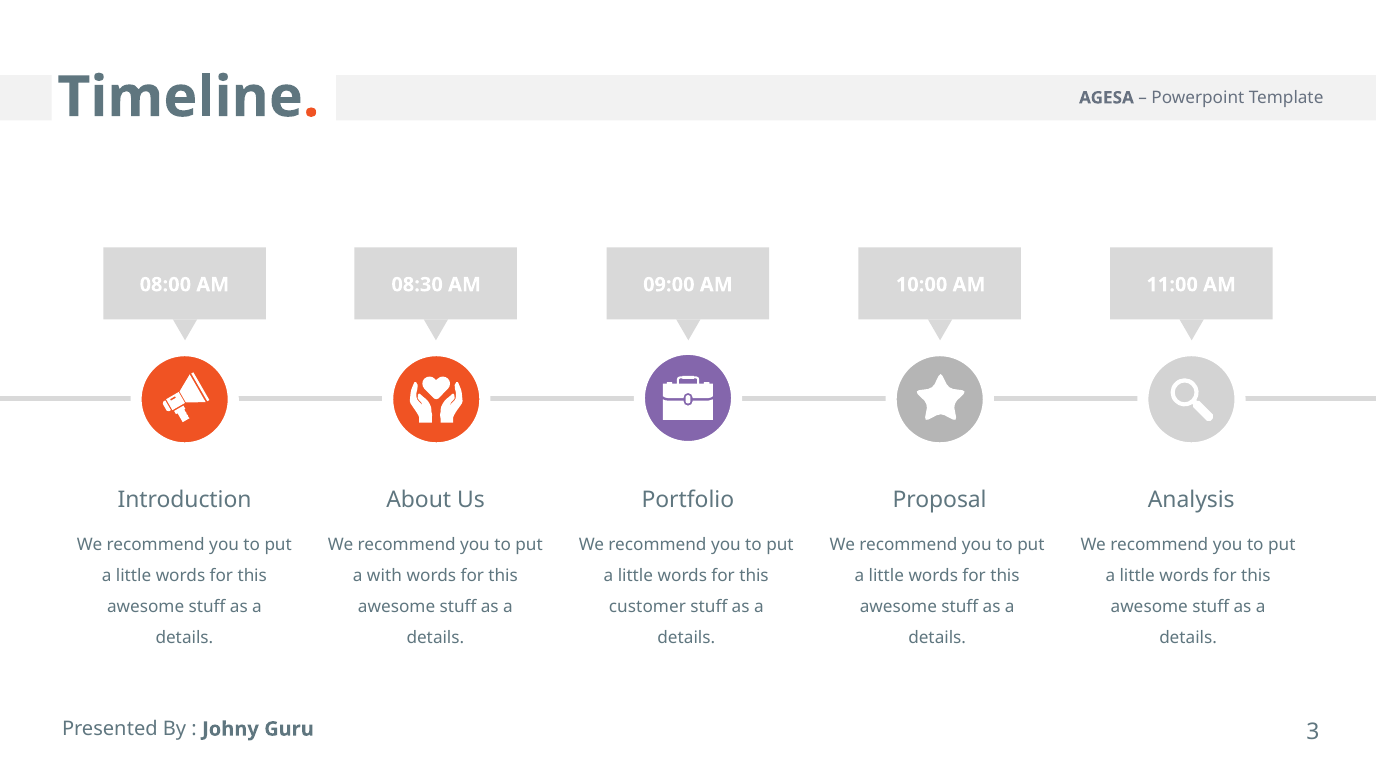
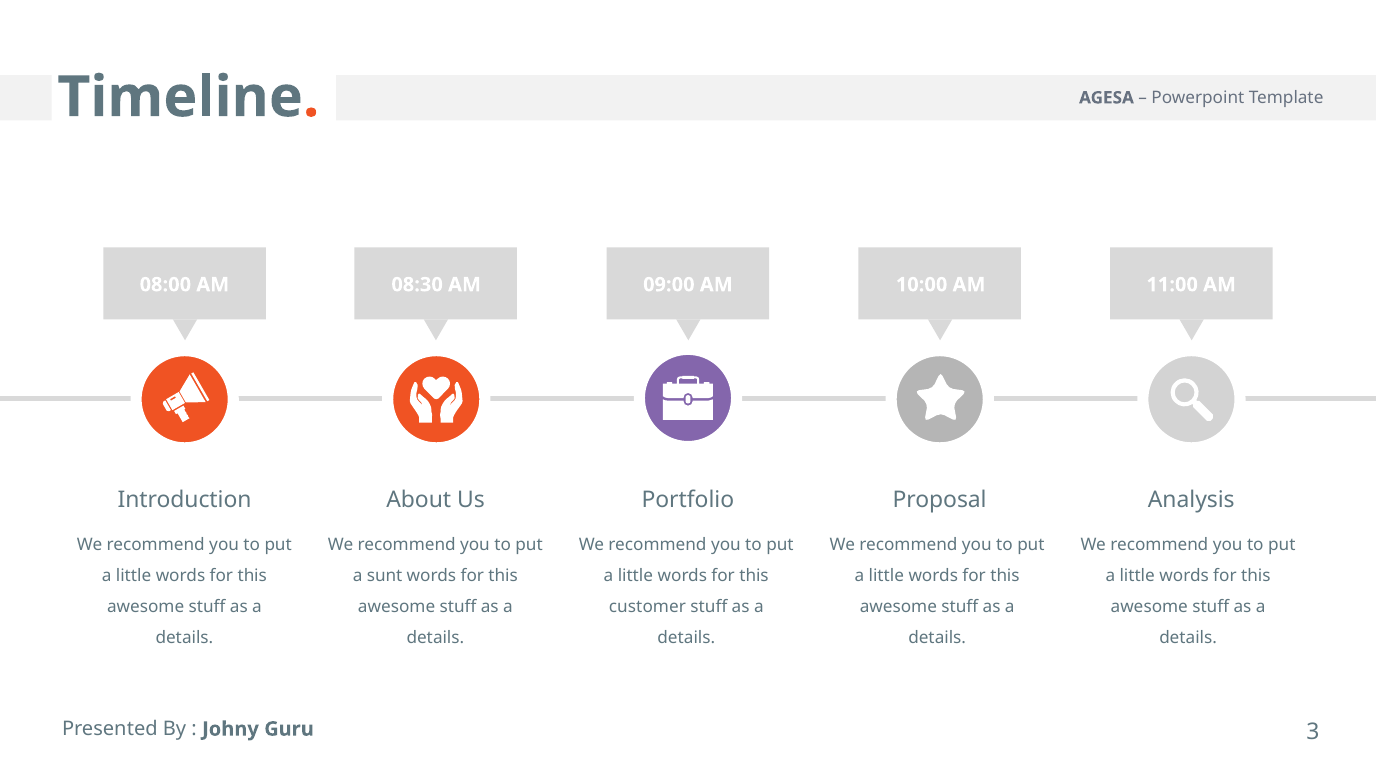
with: with -> sunt
